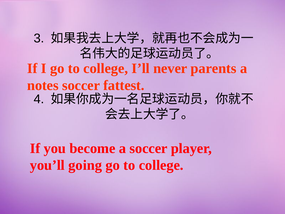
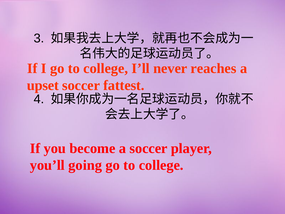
parents: parents -> reaches
notes: notes -> upset
